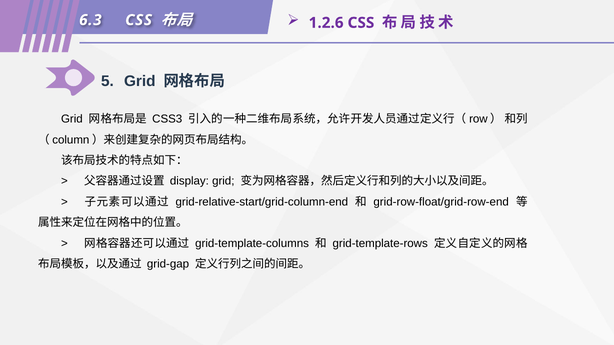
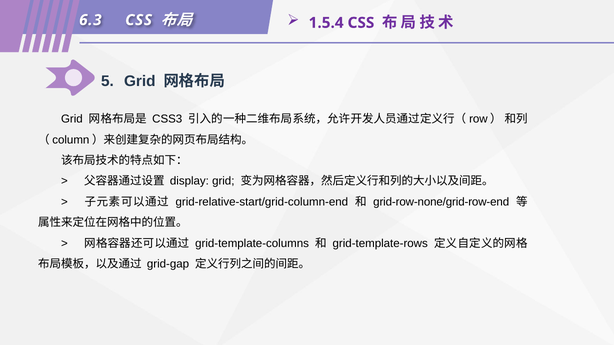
1.2.6: 1.2.6 -> 1.5.4
grid-row-float/grid-row-end: grid-row-float/grid-row-end -> grid-row-none/grid-row-end
